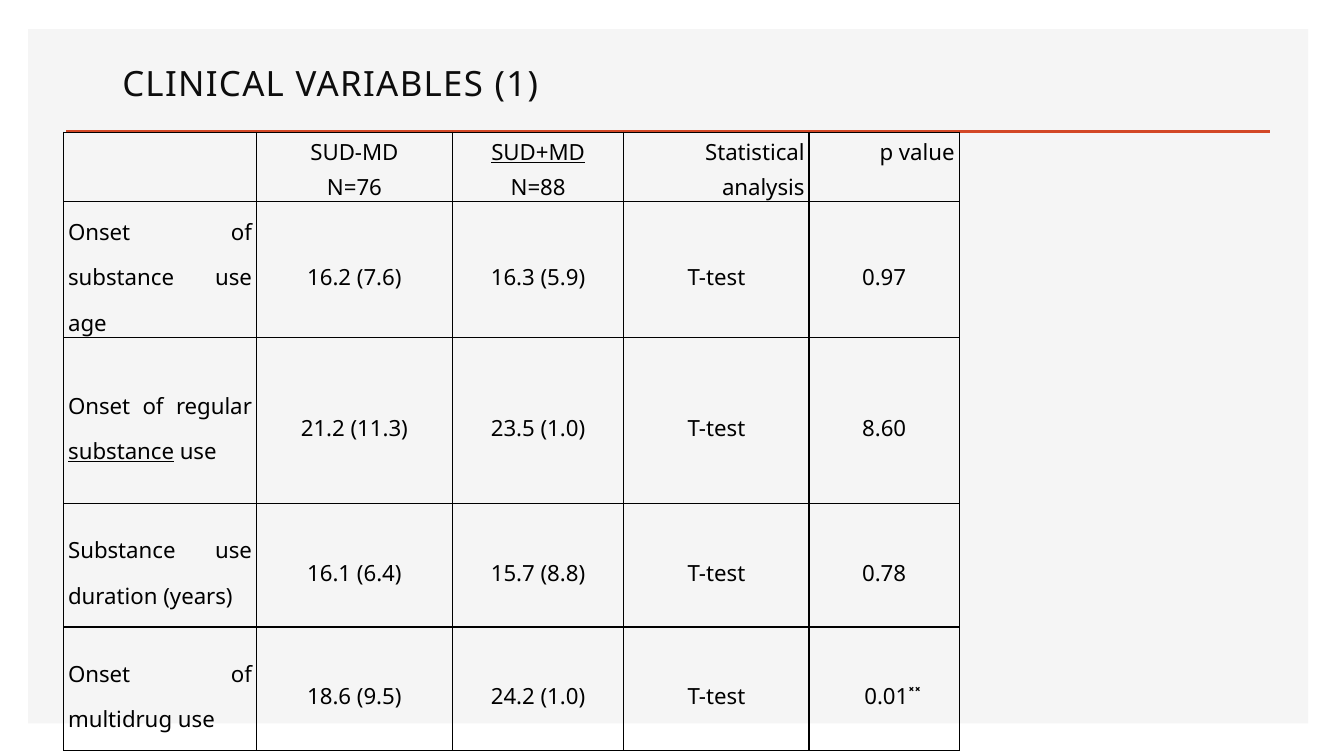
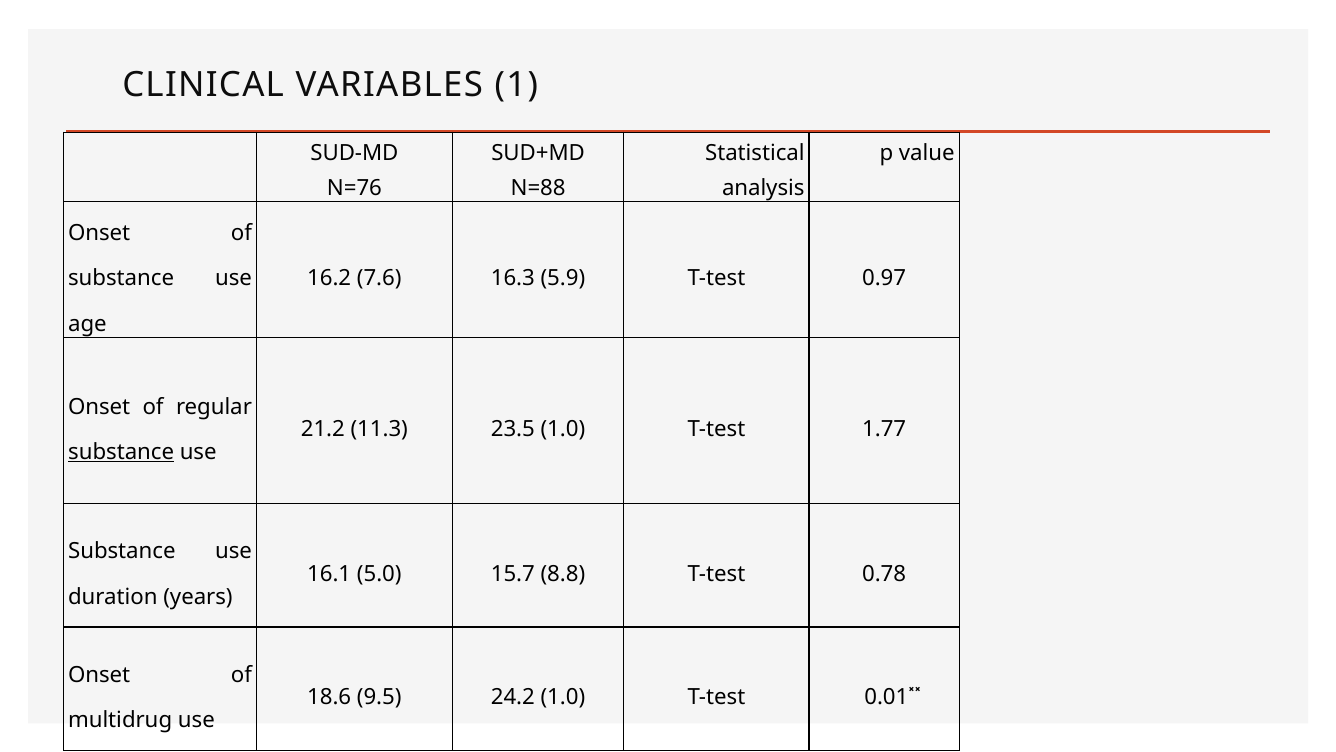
SUD+MD underline: present -> none
8.60: 8.60 -> 1.77
6.4: 6.4 -> 5.0
